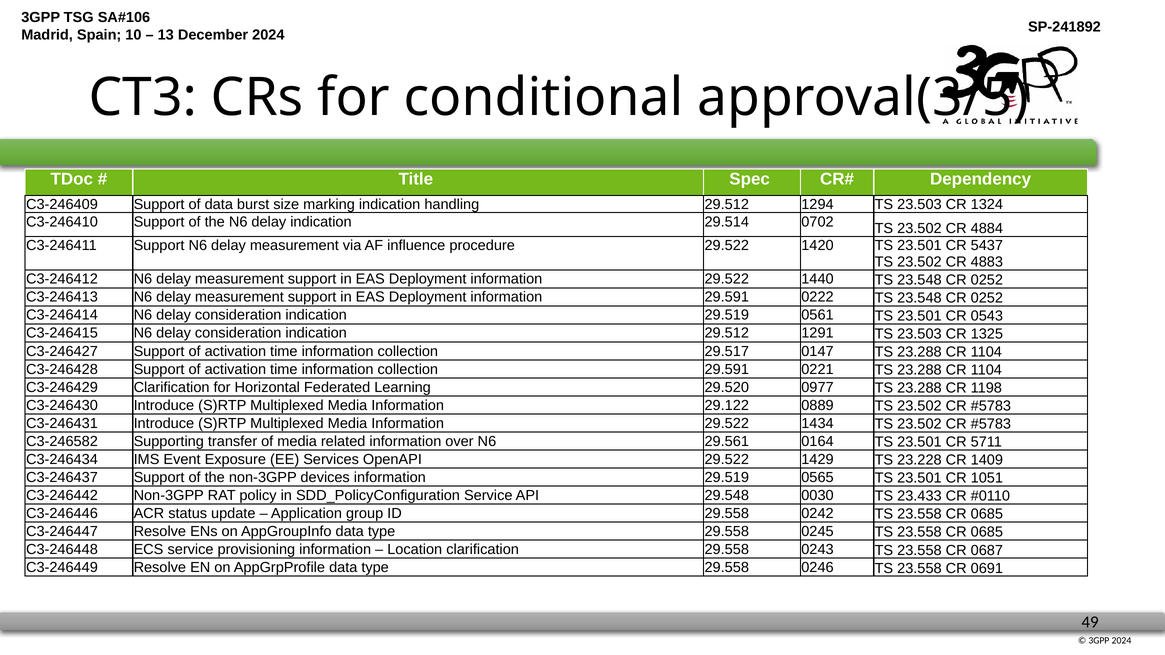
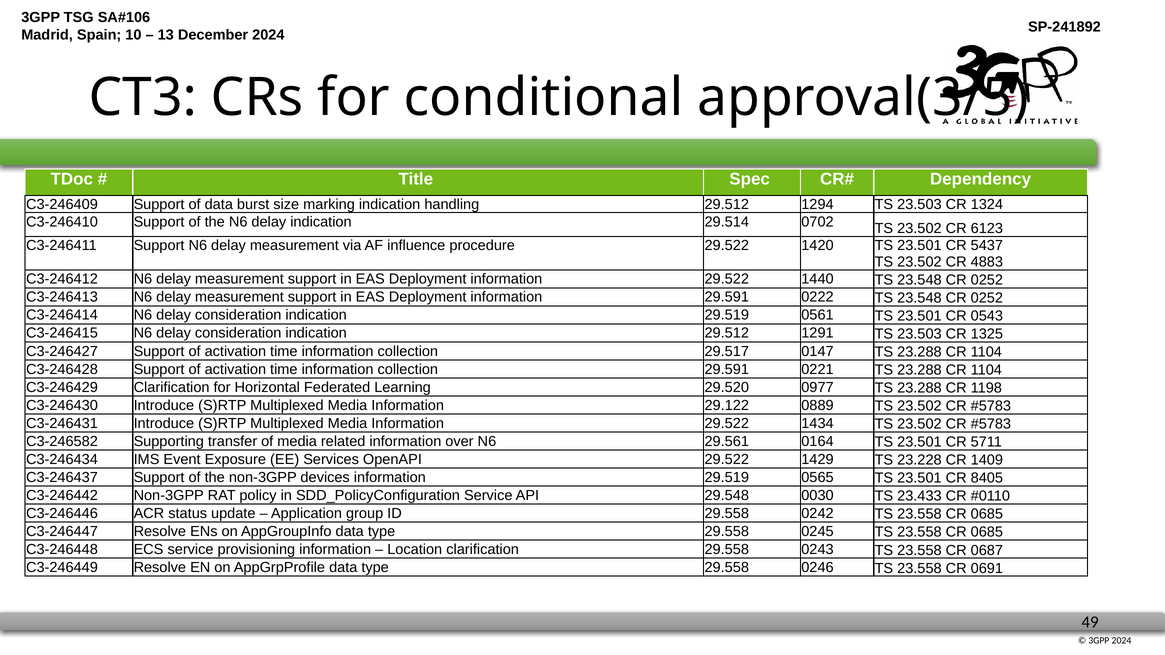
4884: 4884 -> 6123
1051: 1051 -> 8405
